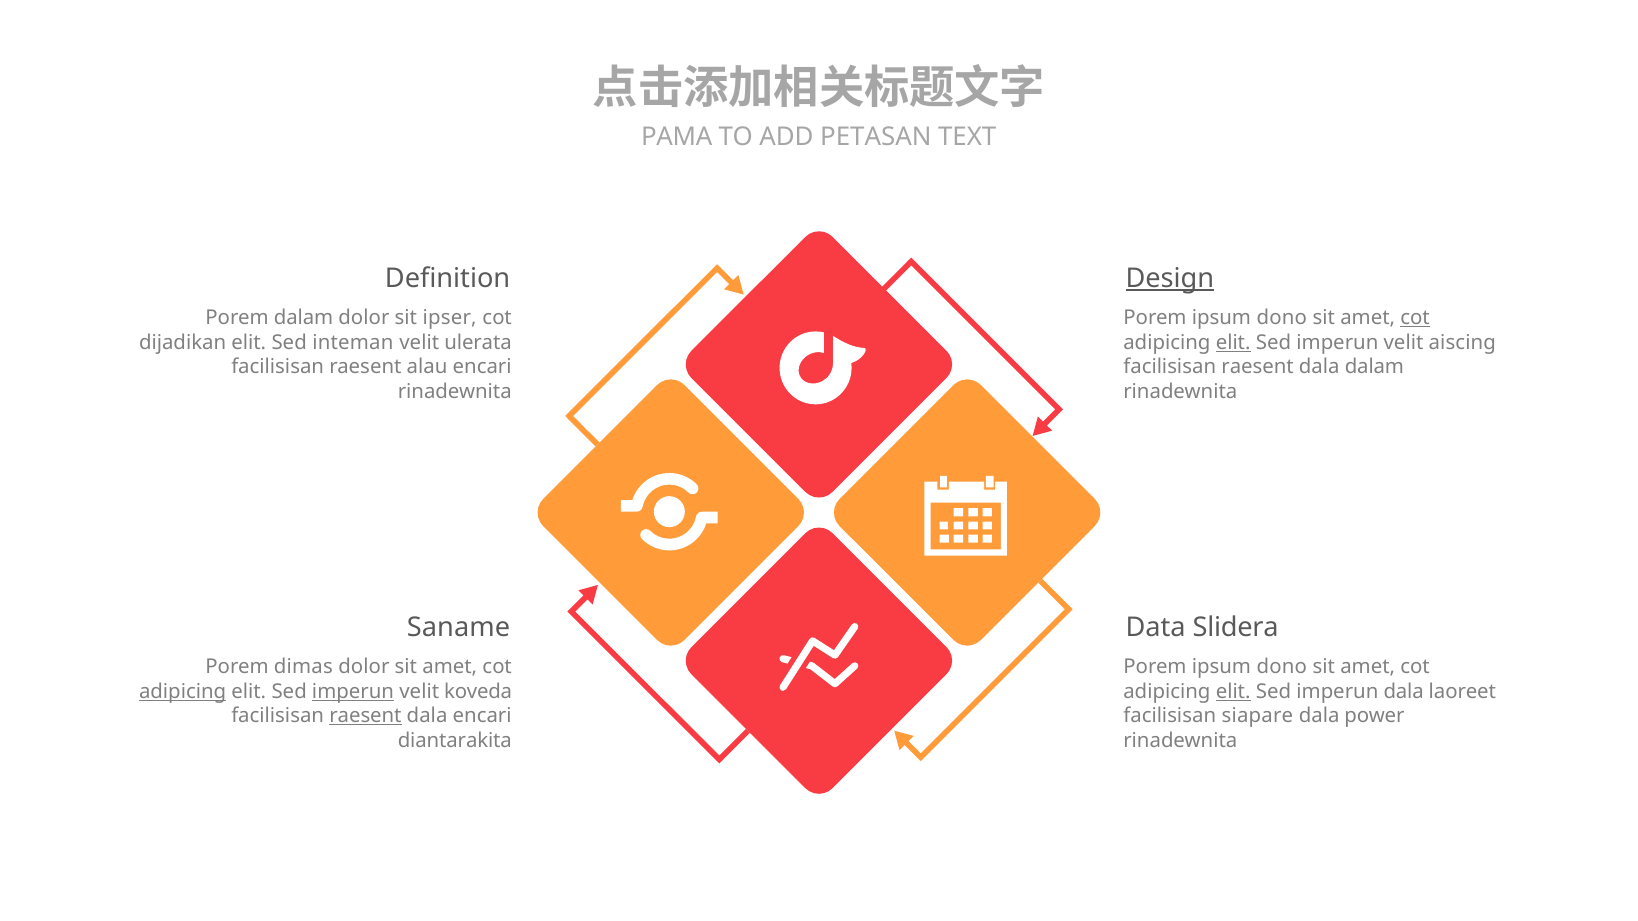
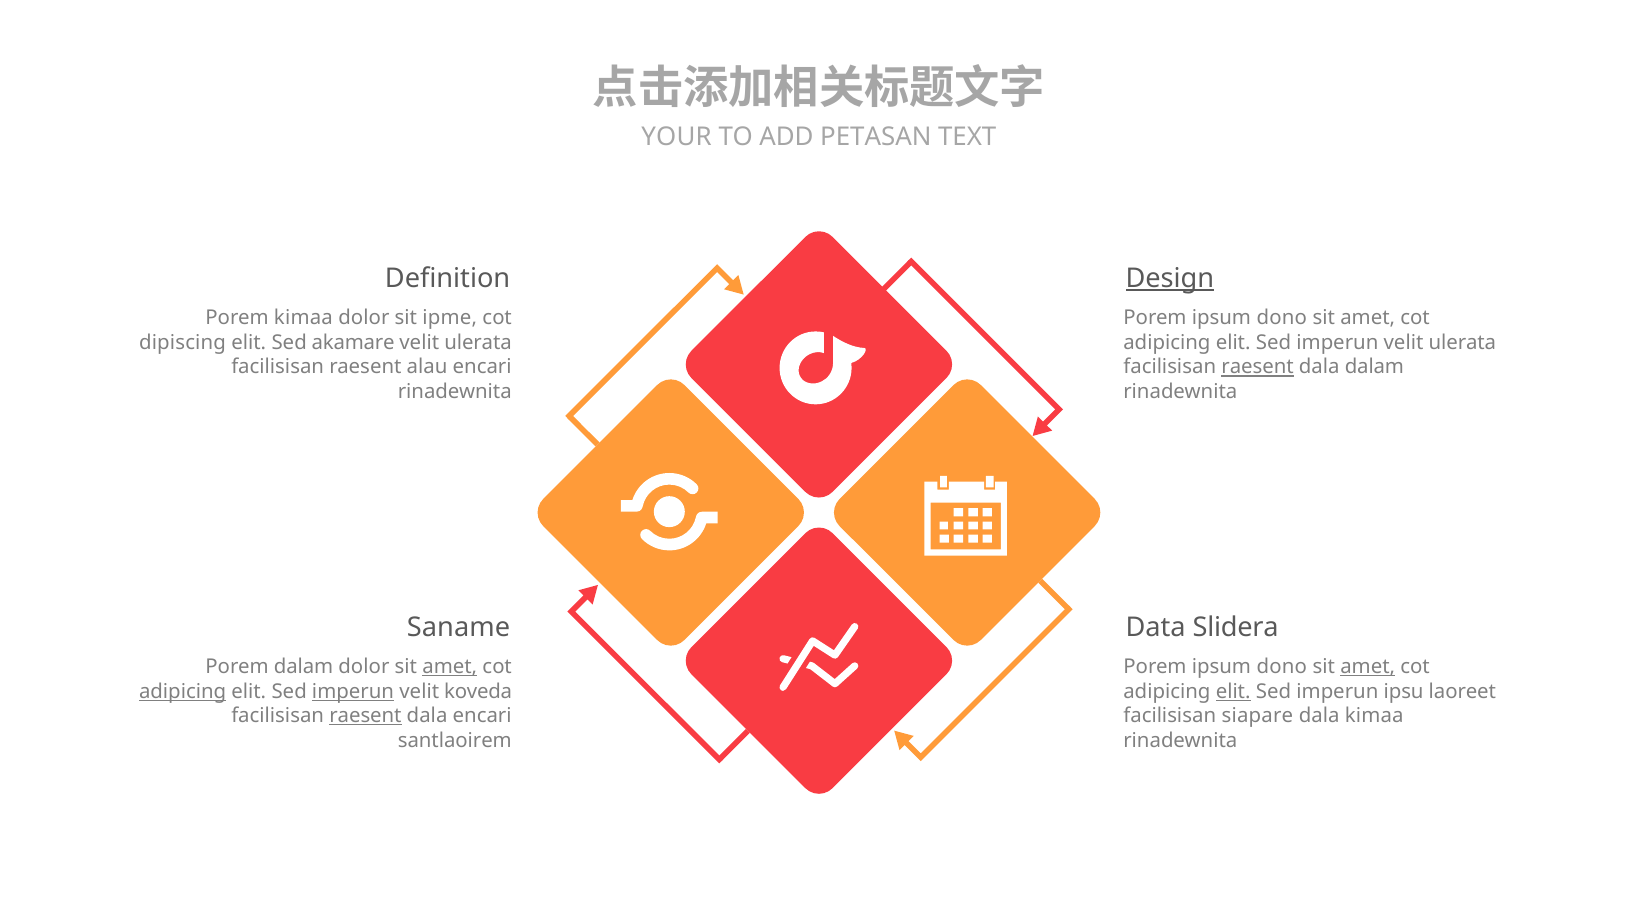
PAMA: PAMA -> YOUR
Porem dalam: dalam -> kimaa
ipser: ipser -> ipme
cot at (1415, 318) underline: present -> none
dijadikan: dijadikan -> dipiscing
inteman: inteman -> akamare
elit at (1233, 343) underline: present -> none
imperun velit aiscing: aiscing -> ulerata
raesent at (1258, 367) underline: none -> present
Porem dimas: dimas -> dalam
amet at (450, 667) underline: none -> present
amet at (1368, 667) underline: none -> present
imperun dala: dala -> ipsu
dala power: power -> kimaa
diantarakita: diantarakita -> santlaoirem
